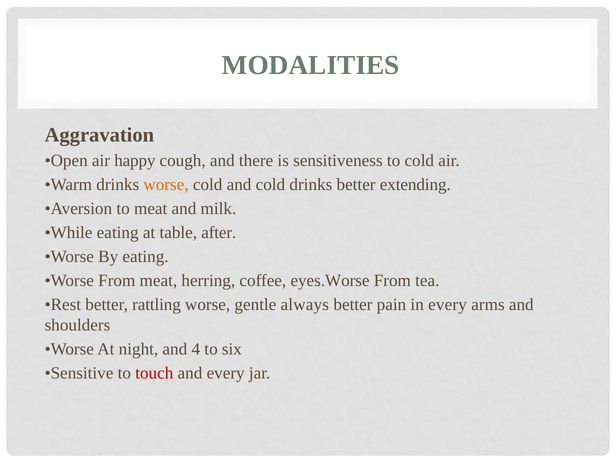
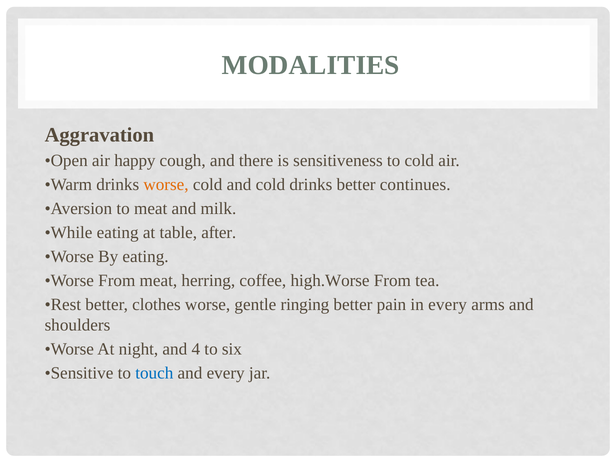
extending: extending -> continues
eyes.Worse: eyes.Worse -> high.Worse
rattling: rattling -> clothes
always: always -> ringing
touch colour: red -> blue
